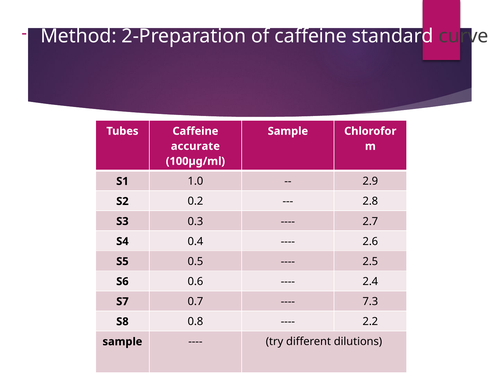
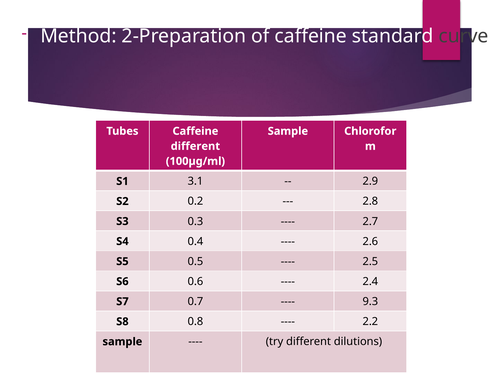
accurate at (195, 146): accurate -> different
1.0: 1.0 -> 3.1
7.3: 7.3 -> 9.3
